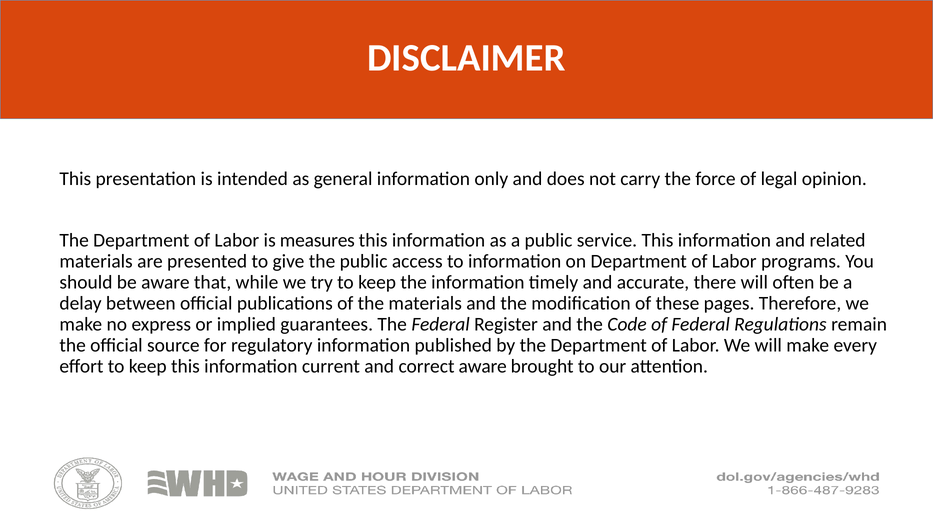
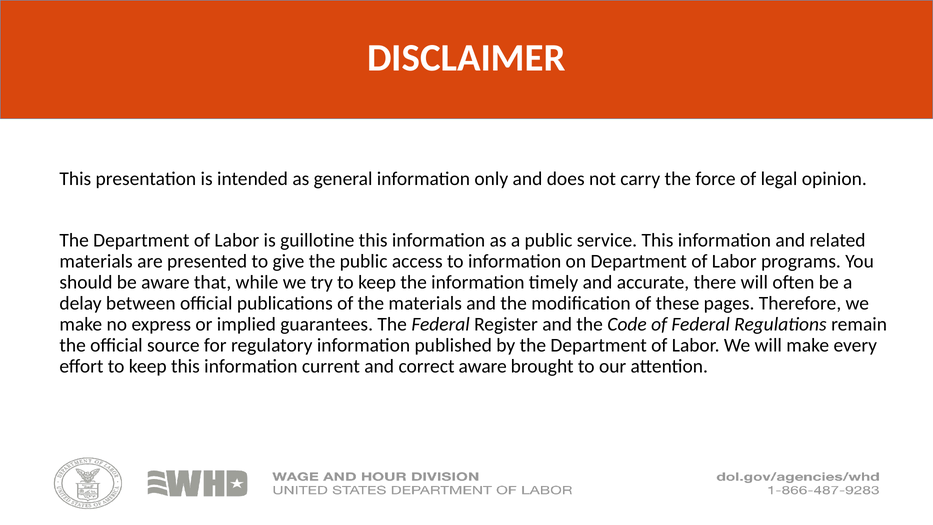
measures: measures -> guillotine
